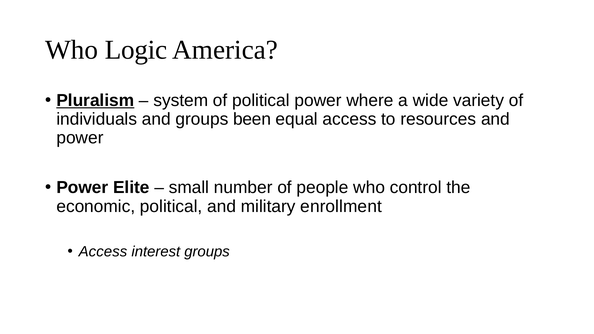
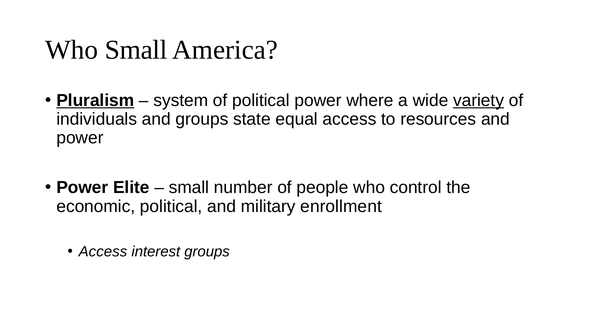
Who Logic: Logic -> Small
variety underline: none -> present
been: been -> state
